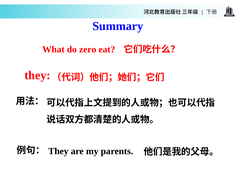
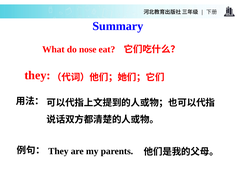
zero: zero -> nose
